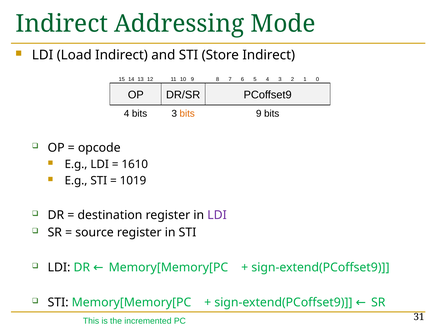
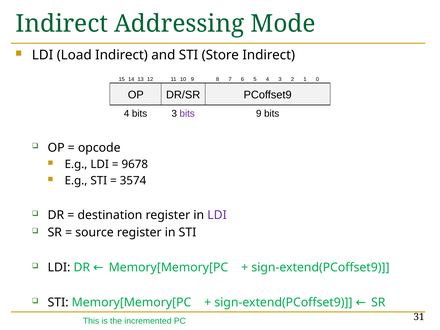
bits at (187, 114) colour: orange -> purple
1610: 1610 -> 9678
1019: 1019 -> 3574
